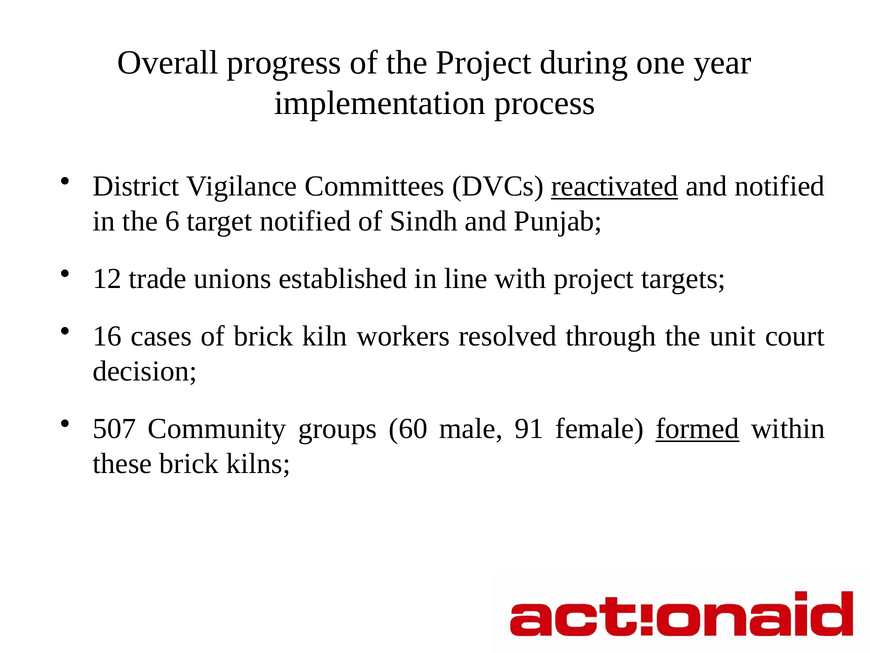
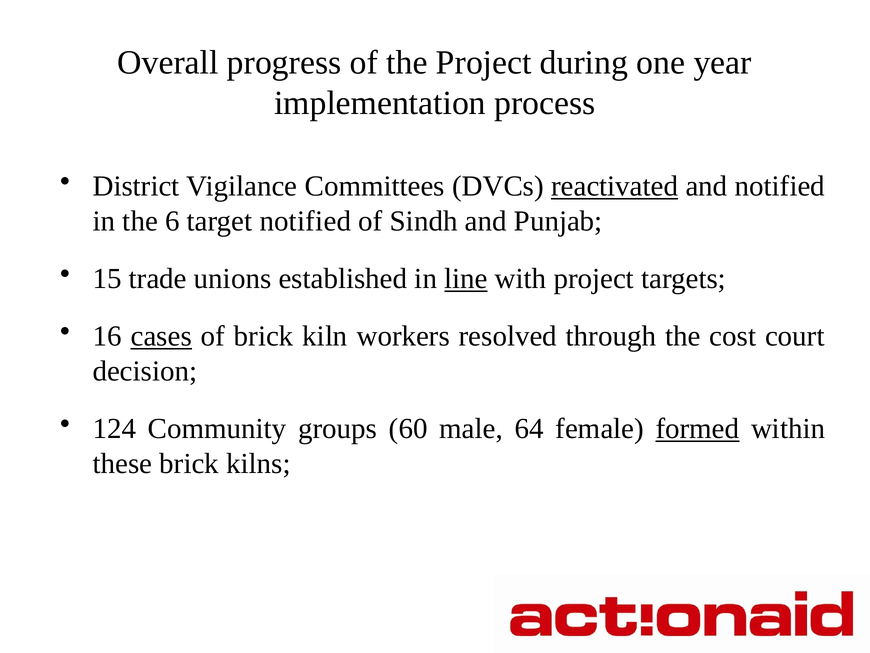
12: 12 -> 15
line underline: none -> present
cases underline: none -> present
unit: unit -> cost
507: 507 -> 124
91: 91 -> 64
